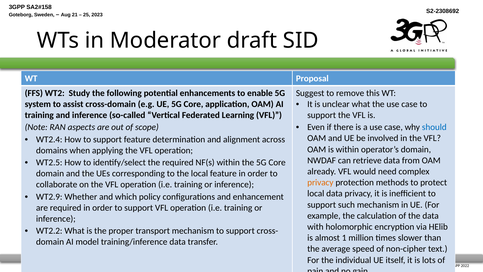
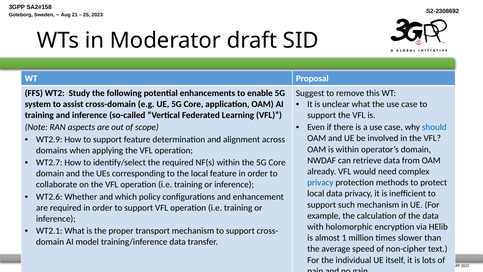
WT2.4: WT2.4 -> WT2.9
WT2.5: WT2.5 -> WT2.7
privacy at (320, 182) colour: orange -> blue
WT2.9: WT2.9 -> WT2.6
WT2.2: WT2.2 -> WT2.1
